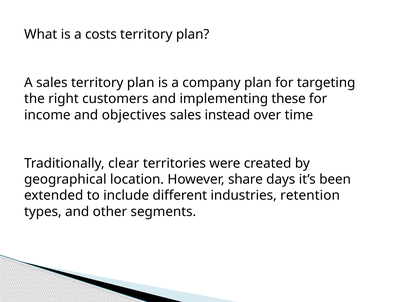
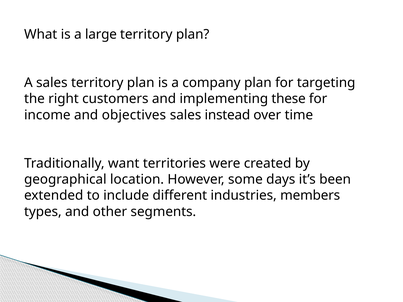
costs: costs -> large
clear: clear -> want
share: share -> some
retention: retention -> members
